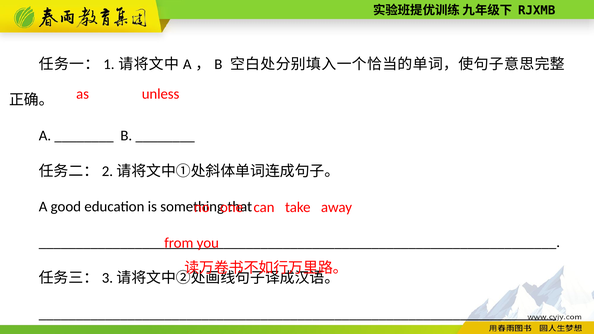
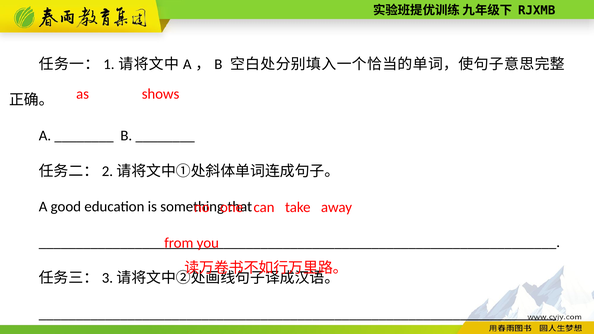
unless: unless -> shows
